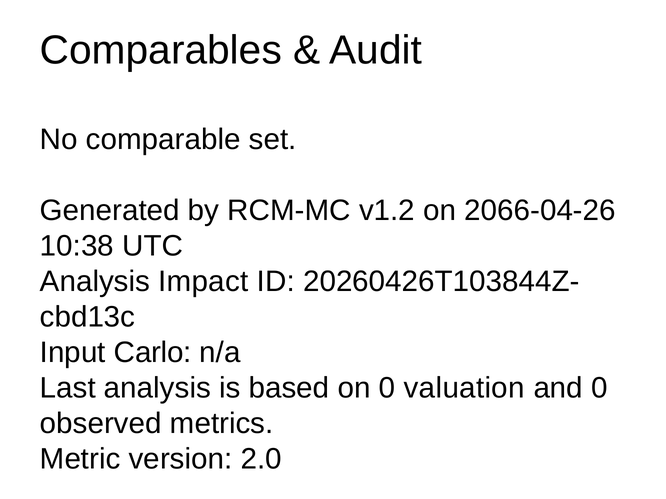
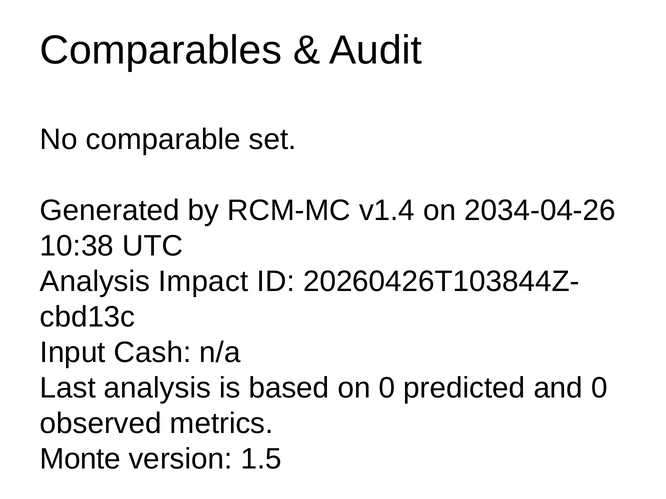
v1.2: v1.2 -> v1.4
2066-04-26: 2066-04-26 -> 2034-04-26
Carlo: Carlo -> Cash
valuation: valuation -> predicted
Metric: Metric -> Monte
2.0: 2.0 -> 1.5
